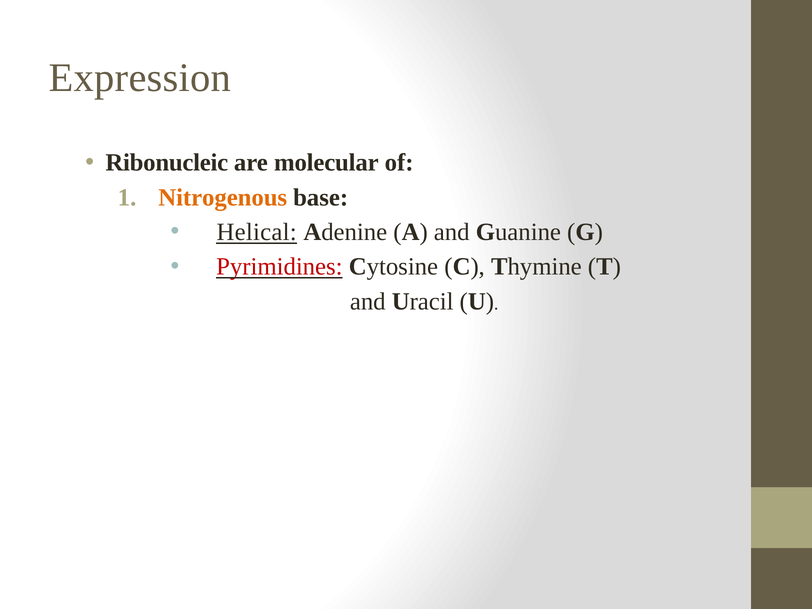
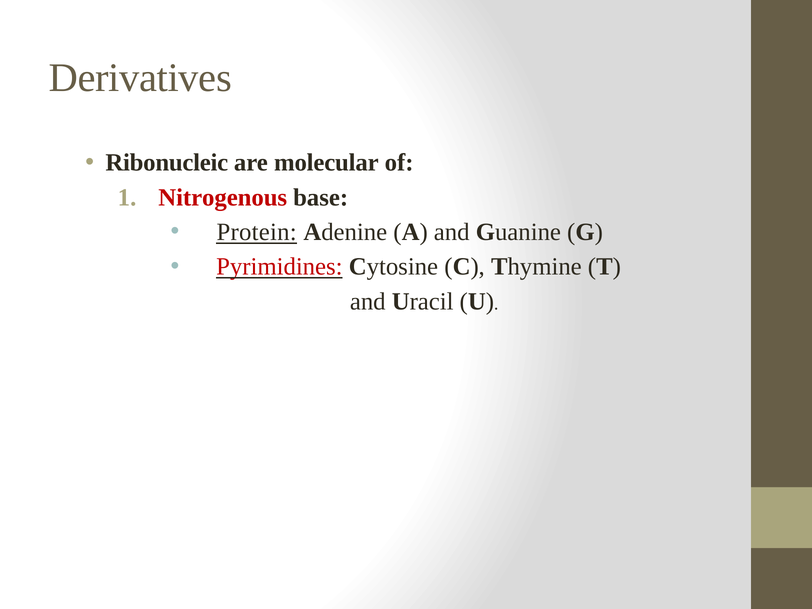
Expression: Expression -> Derivatives
Nitrogenous colour: orange -> red
Helical: Helical -> Protein
